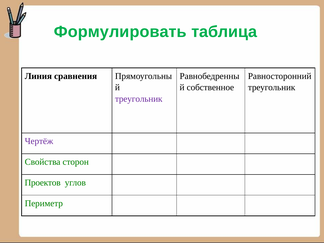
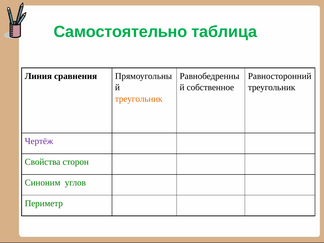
Формулировать: Формулировать -> Самостоятельно
треугольник at (139, 99) colour: purple -> orange
Проектов: Проектов -> Синоним
